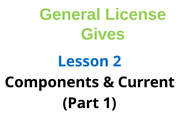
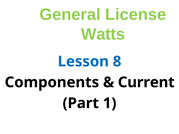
Gives: Gives -> Watts
2: 2 -> 8
